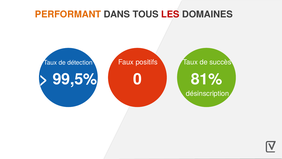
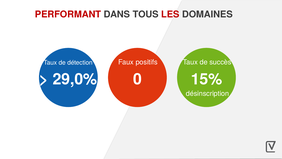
PERFORMANT colour: orange -> red
99,5%: 99,5% -> 29,0%
81%: 81% -> 15%
